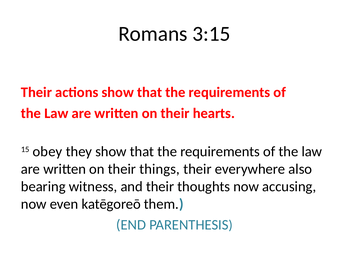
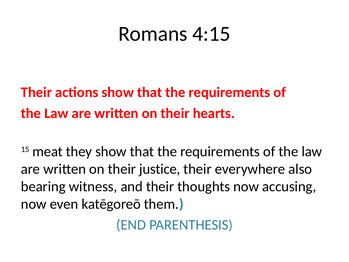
3:15: 3:15 -> 4:15
obey: obey -> meat
things: things -> justice
